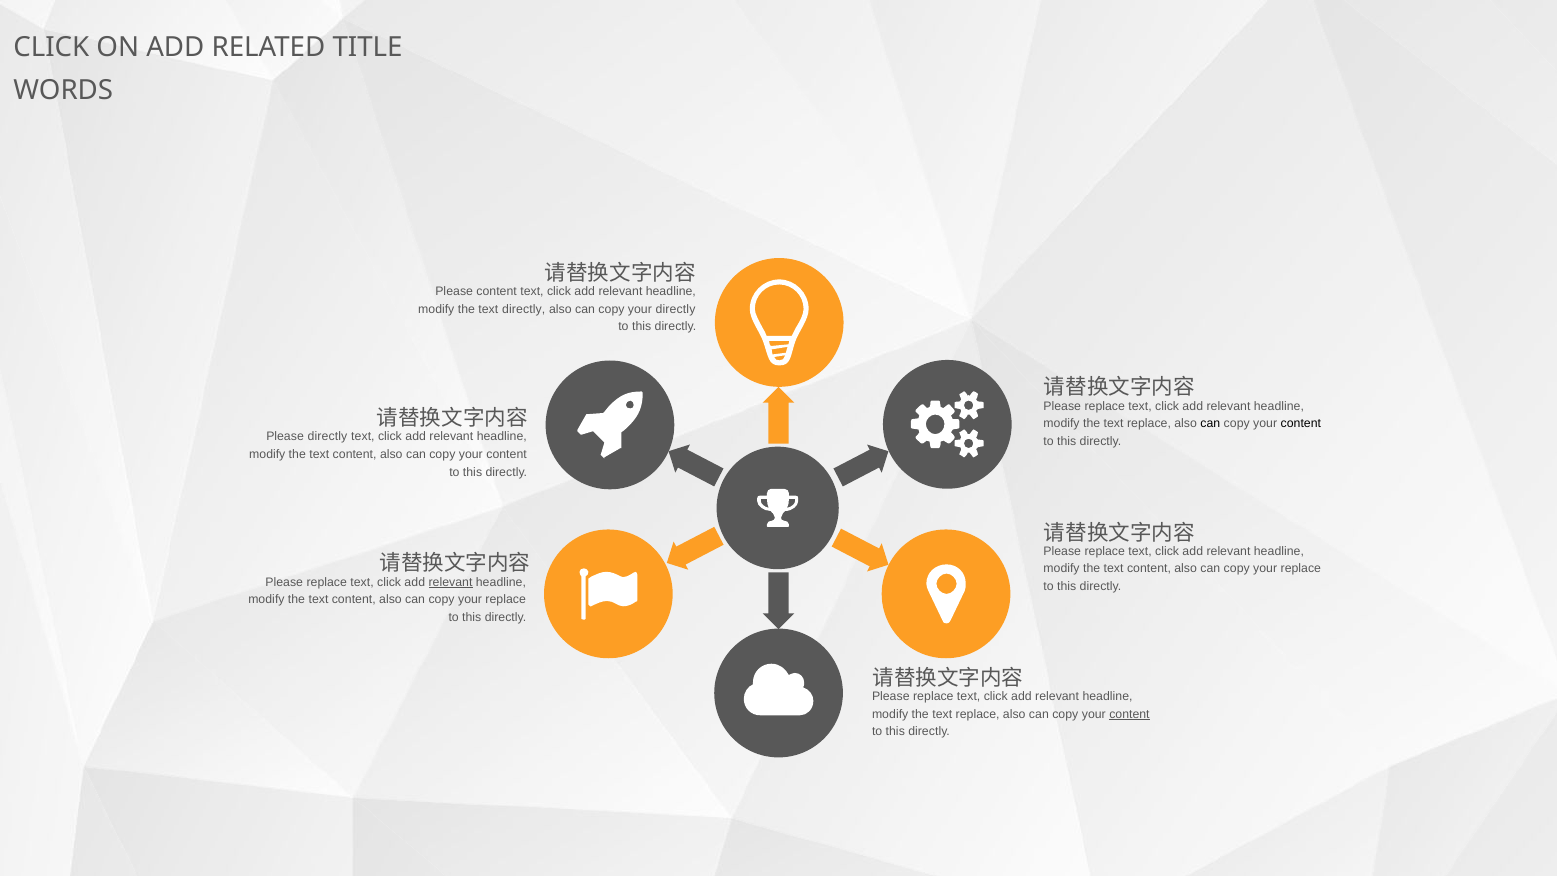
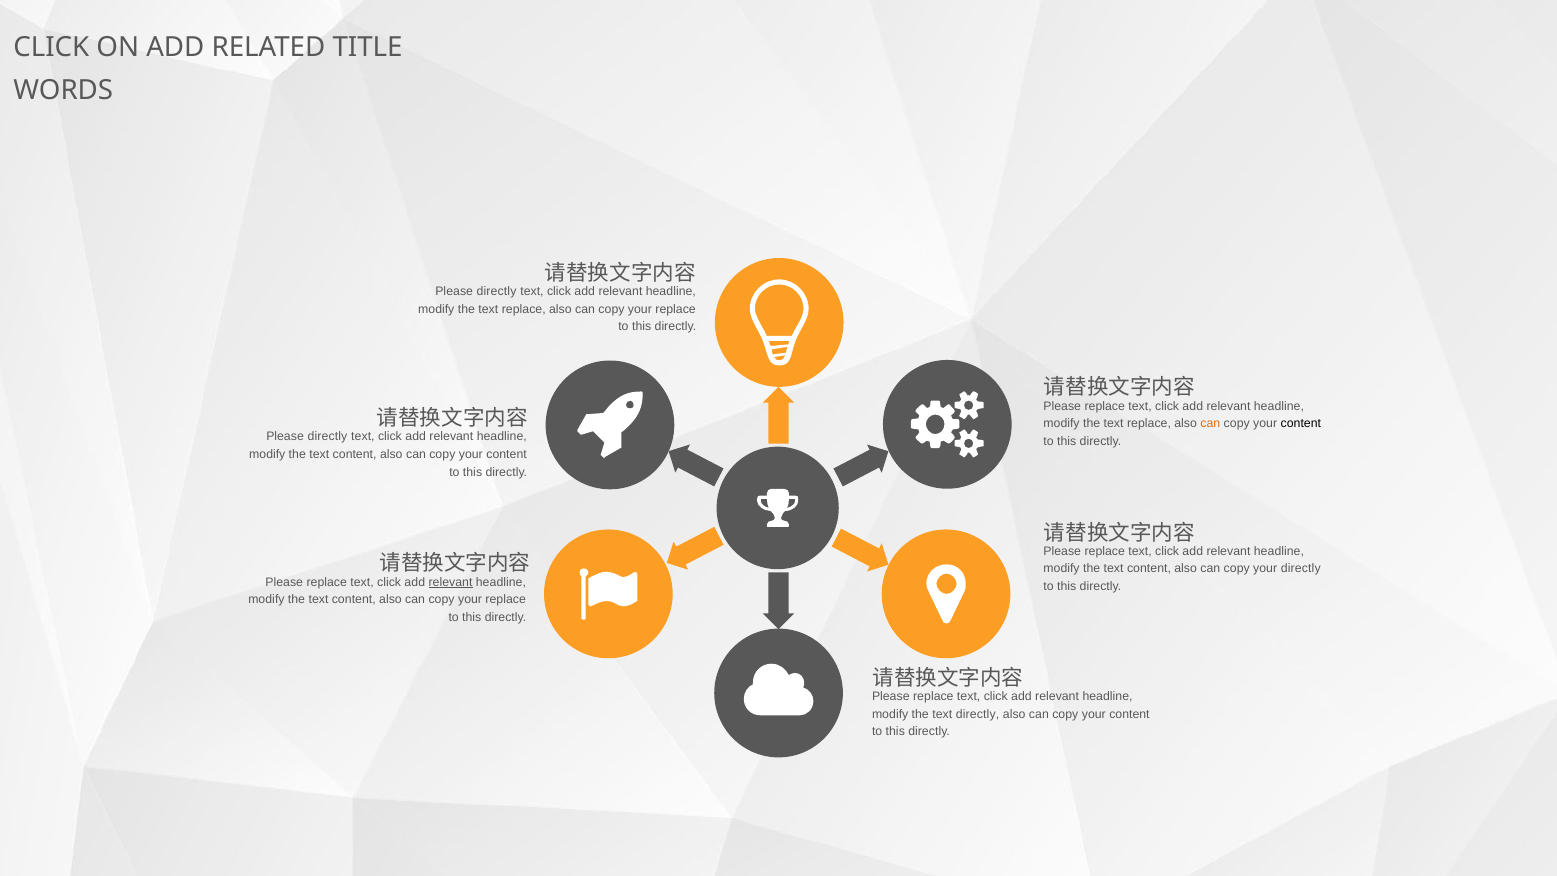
content at (497, 291): content -> directly
directly at (524, 309): directly -> replace
directly at (676, 309): directly -> replace
can at (1210, 424) colour: black -> orange
replace at (1301, 569): replace -> directly
replace at (978, 714): replace -> directly
content at (1129, 714) underline: present -> none
